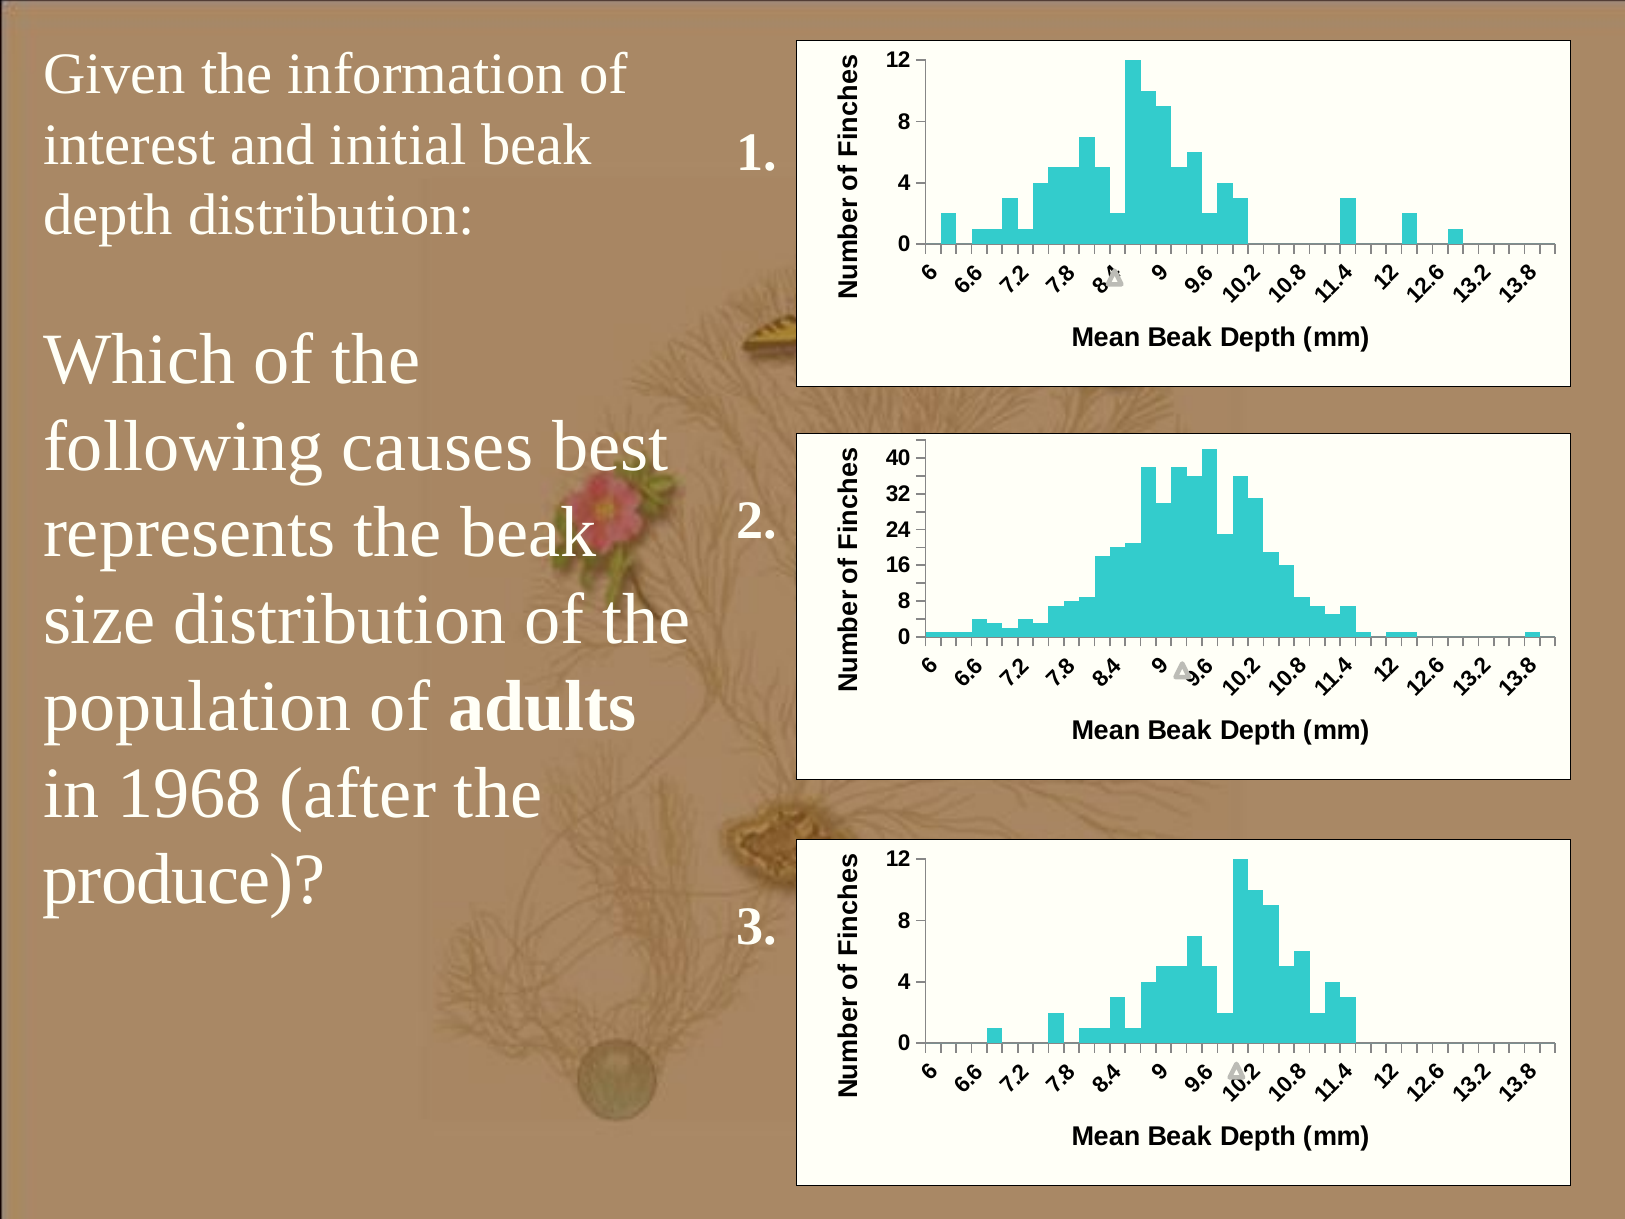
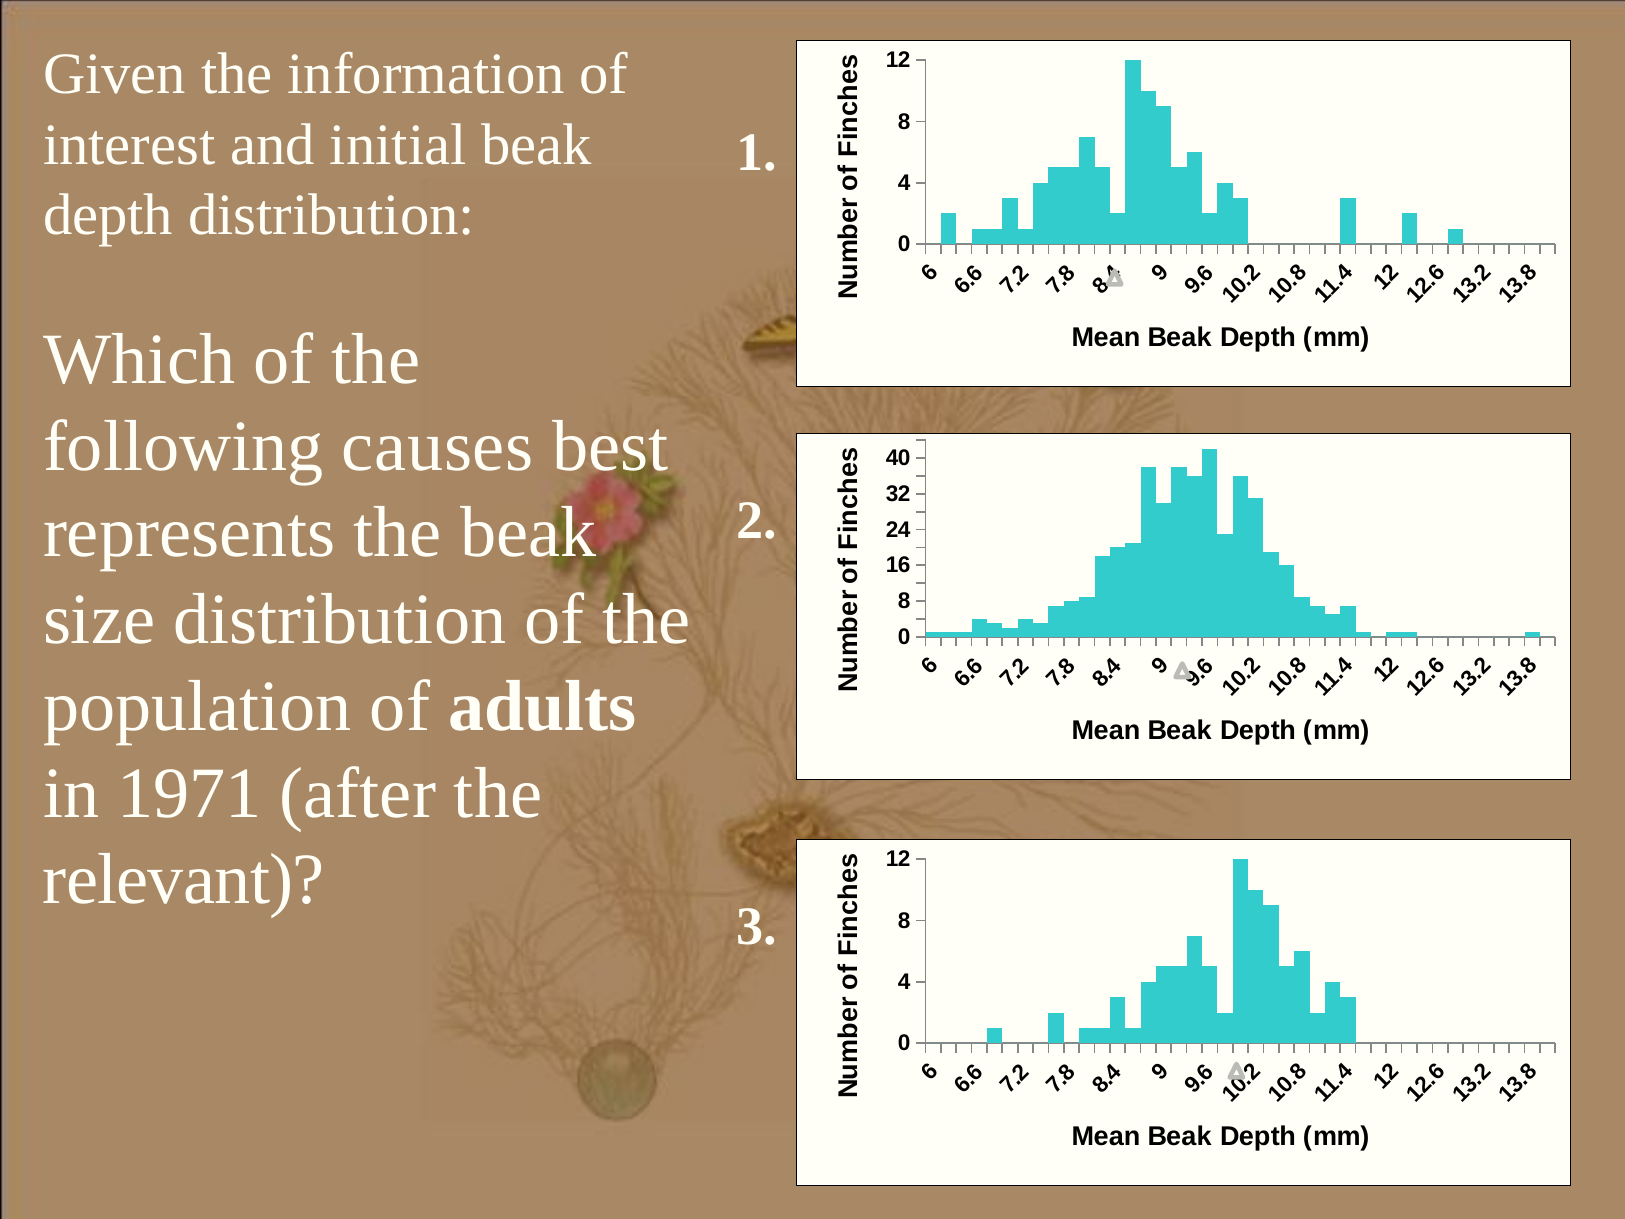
1968: 1968 -> 1971
produce: produce -> relevant
